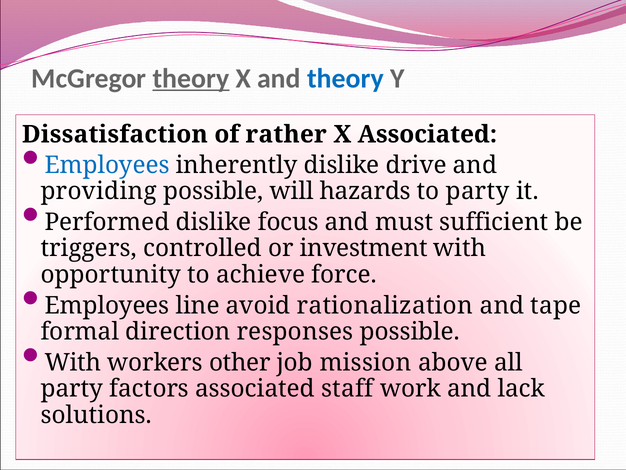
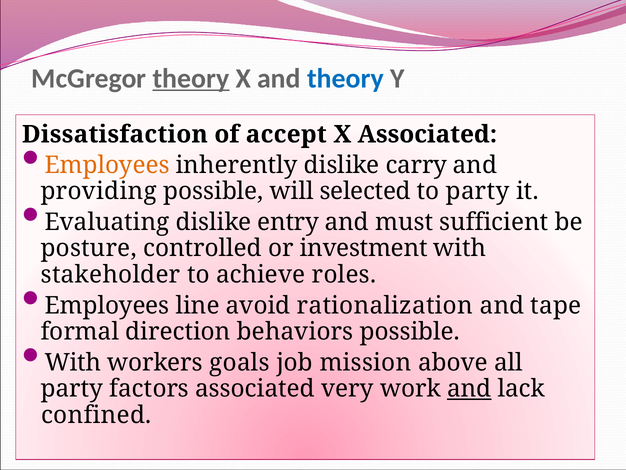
rather: rather -> accept
Employees at (107, 165) colour: blue -> orange
drive: drive -> carry
hazards: hazards -> selected
Performed: Performed -> Evaluating
focus: focus -> entry
triggers: triggers -> posture
opportunity: opportunity -> stakeholder
force: force -> roles
responses: responses -> behaviors
other: other -> goals
staff: staff -> very
and at (469, 388) underline: none -> present
solutions: solutions -> confined
